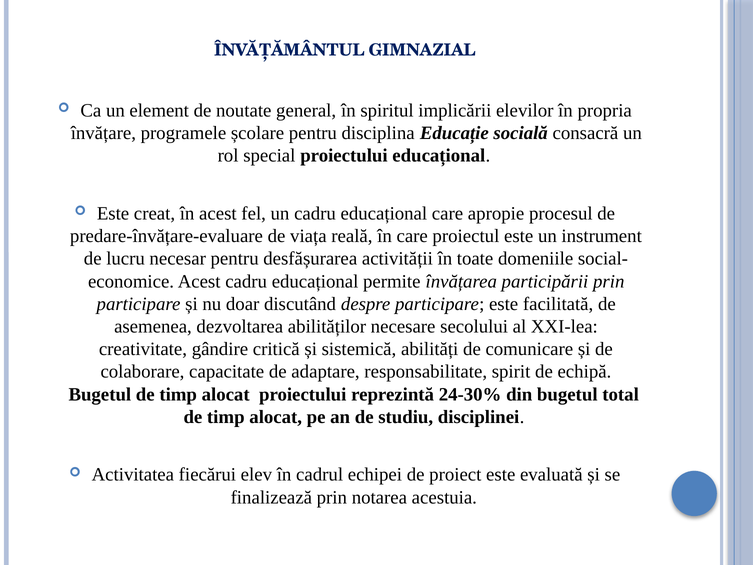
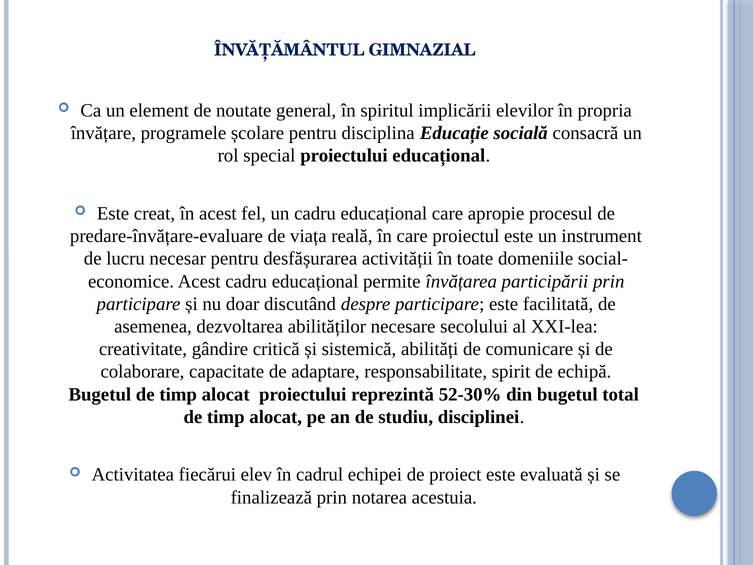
24-30%: 24-30% -> 52-30%
